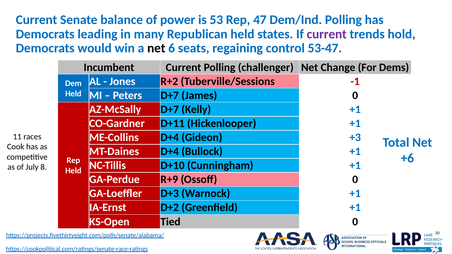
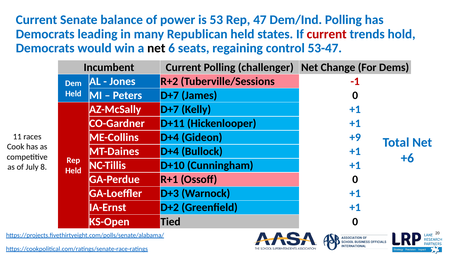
current at (327, 34) colour: purple -> red
+3: +3 -> +9
R+9: R+9 -> R+1
